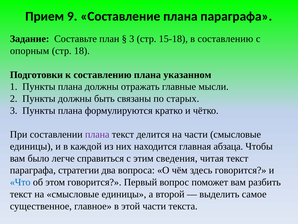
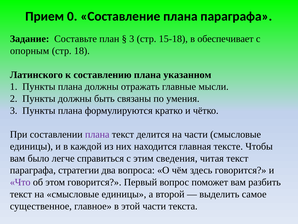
9: 9 -> 0
в составлению: составлению -> обеспечивает
Подготовки: Подготовки -> Латинского
старых: старых -> умения
абзаца: абзаца -> тексте
Что colour: blue -> purple
